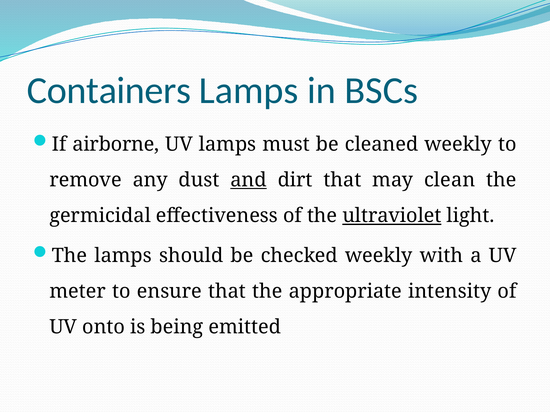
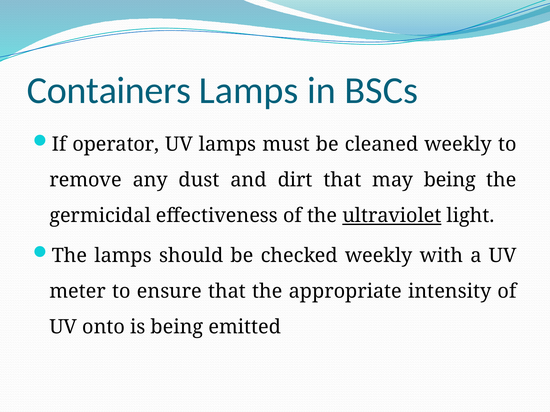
airborne: airborne -> operator
and underline: present -> none
may clean: clean -> being
